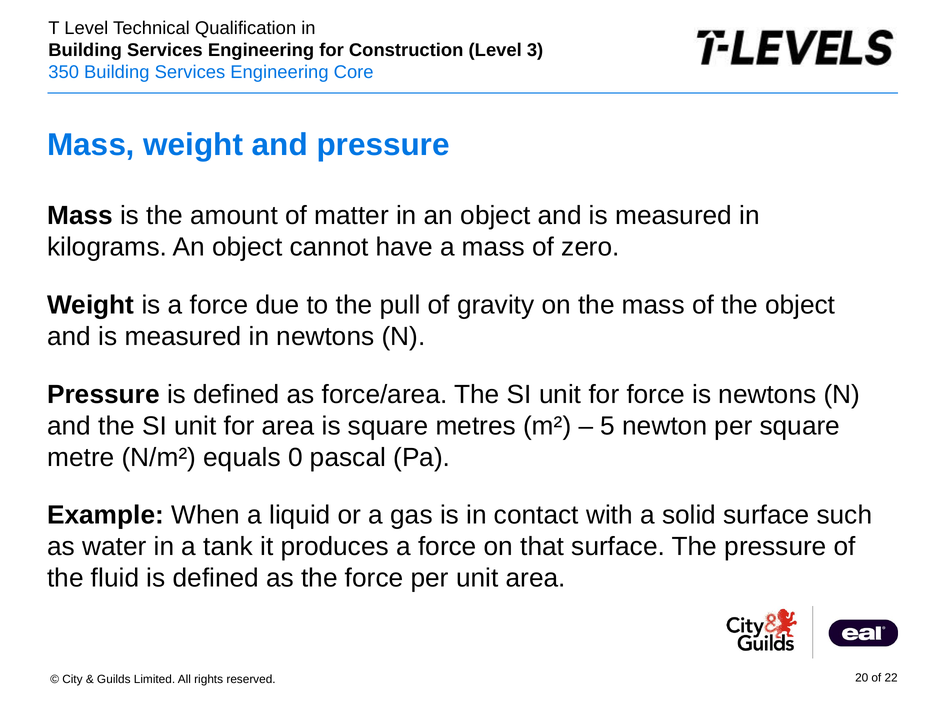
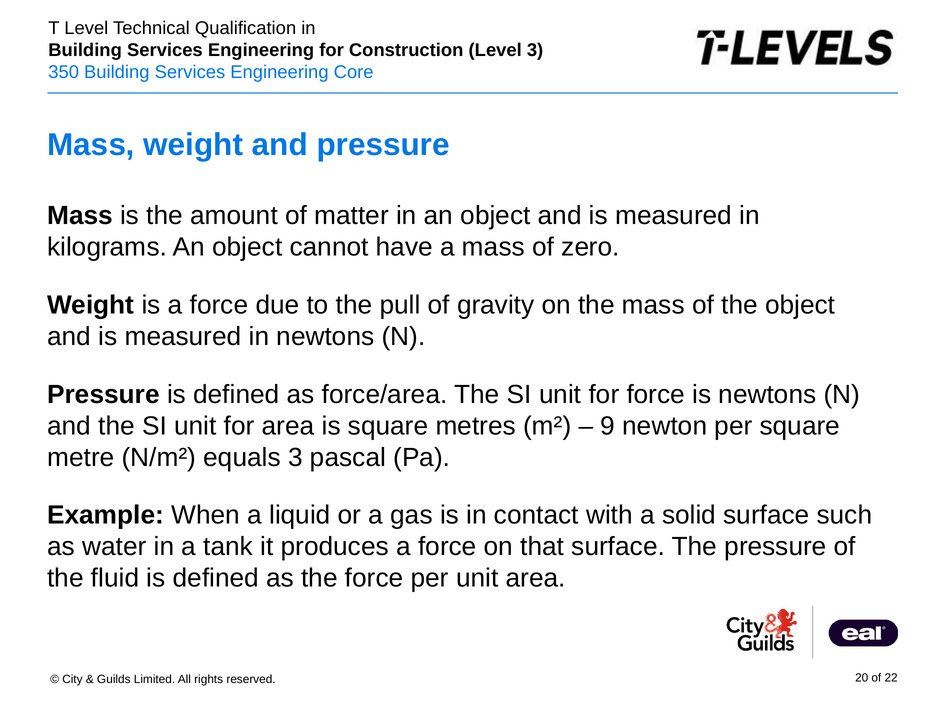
5: 5 -> 9
equals 0: 0 -> 3
